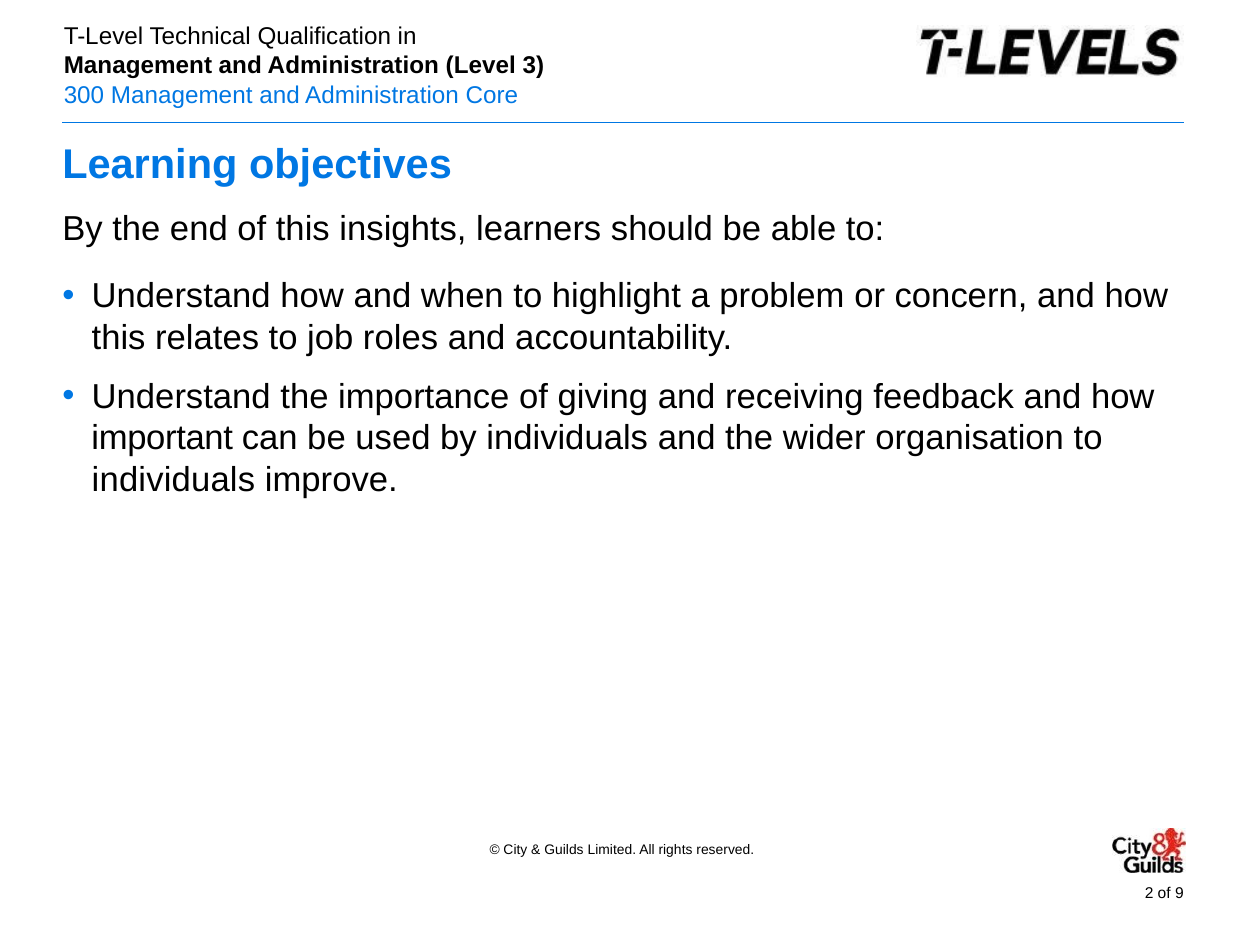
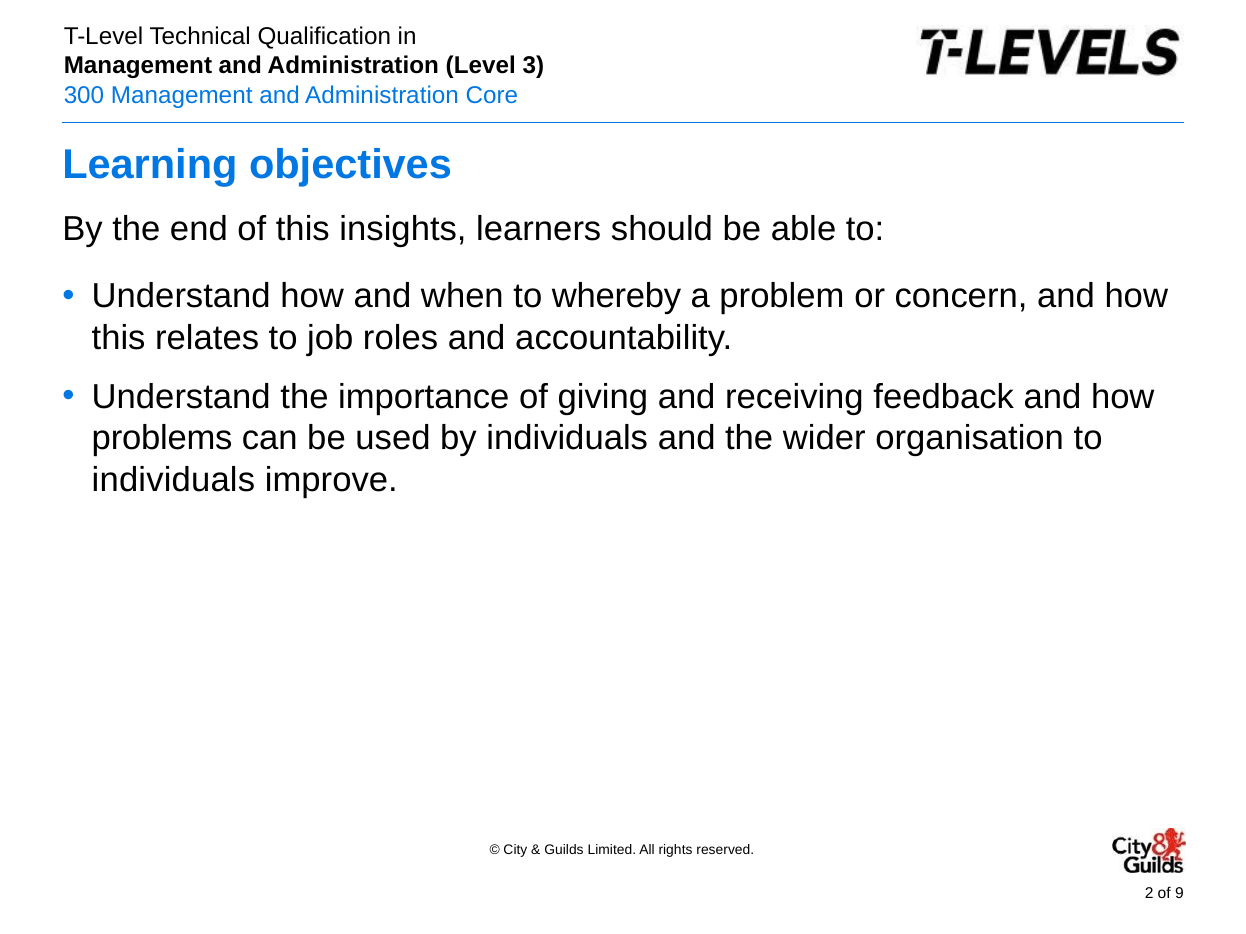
highlight: highlight -> whereby
important: important -> problems
